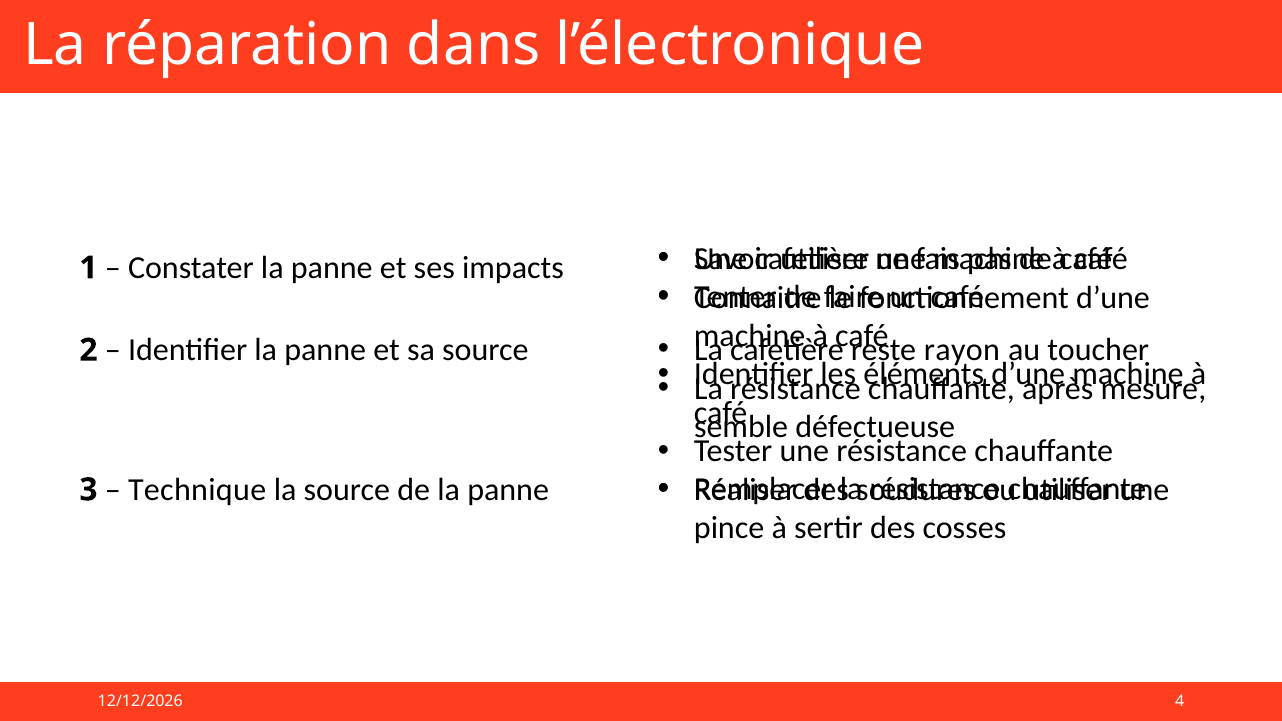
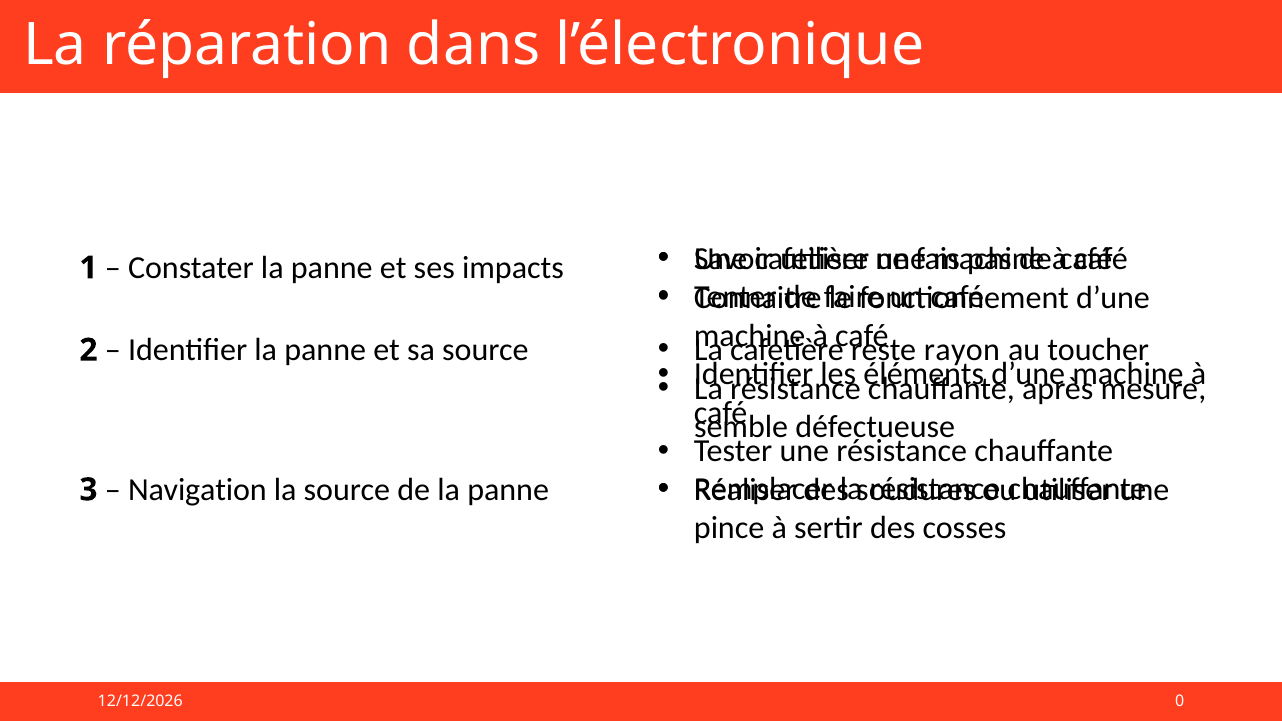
Technique: Technique -> Navigation
4: 4 -> 0
